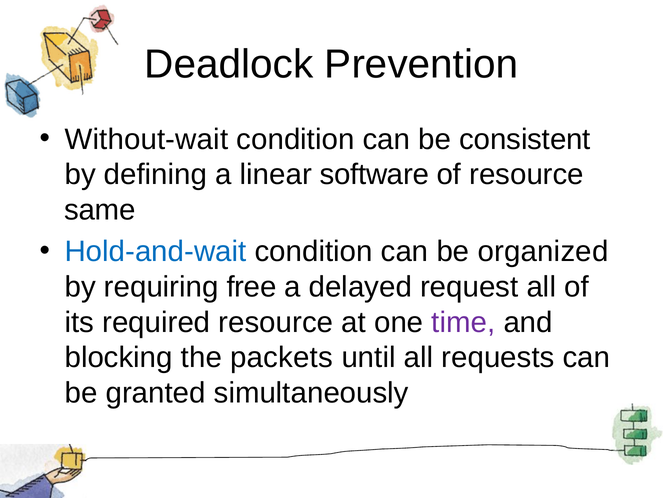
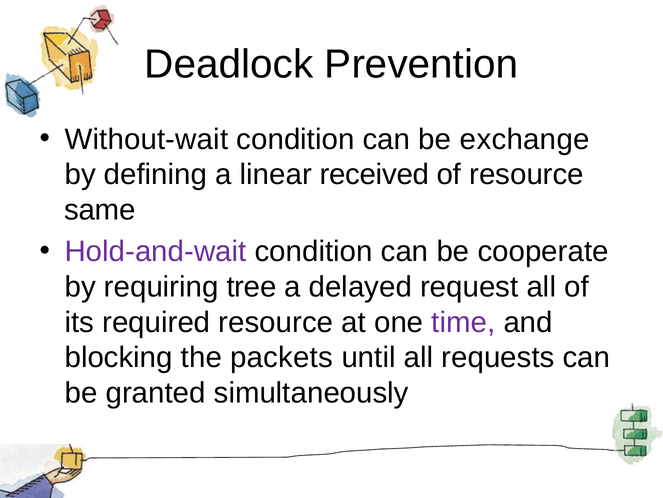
consistent: consistent -> exchange
software: software -> received
Hold-and-wait colour: blue -> purple
organized: organized -> cooperate
free: free -> tree
